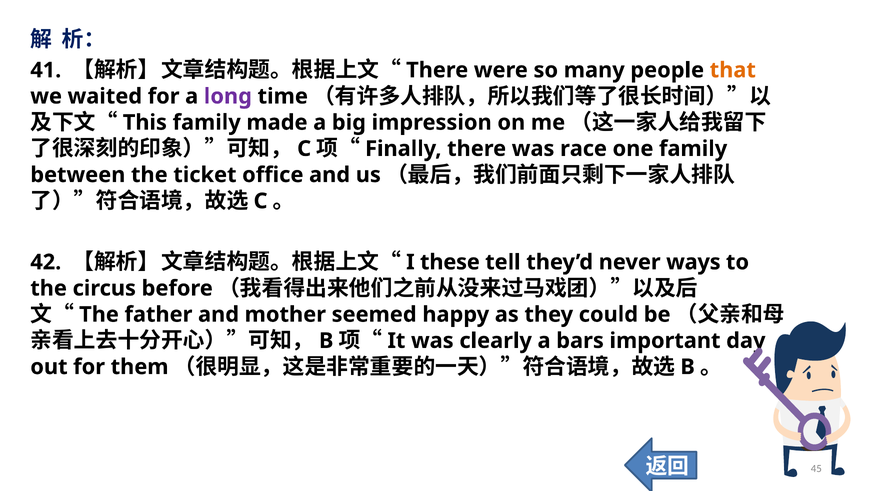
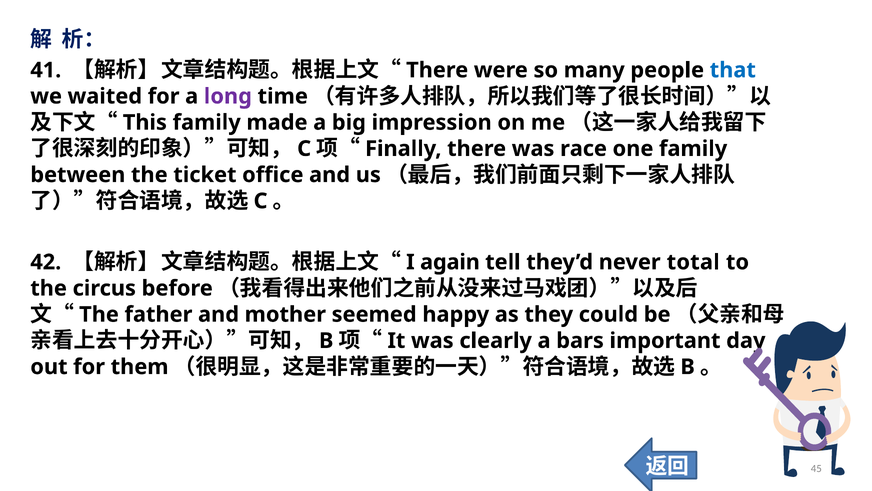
that colour: orange -> blue
these: these -> again
ways: ways -> total
